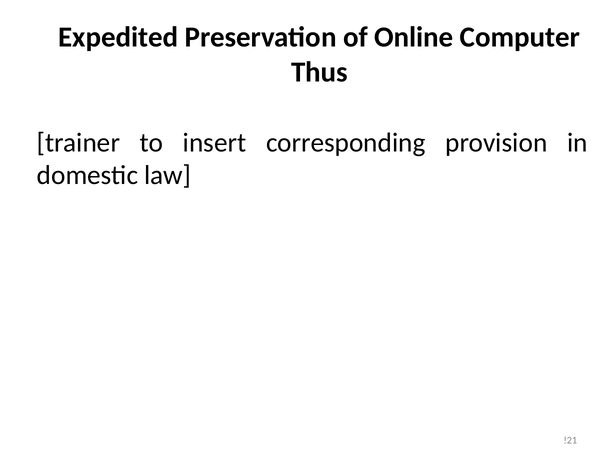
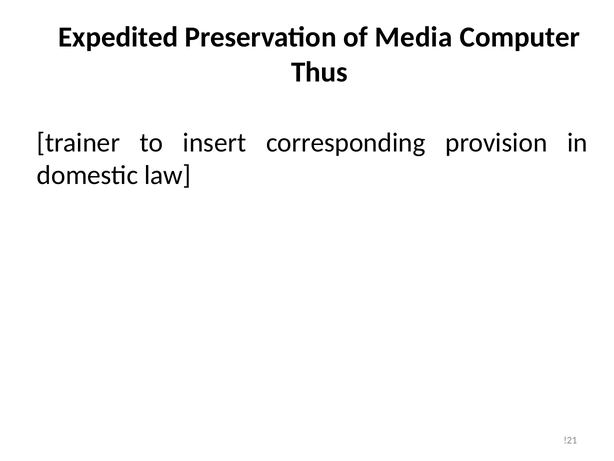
Online: Online -> Media
